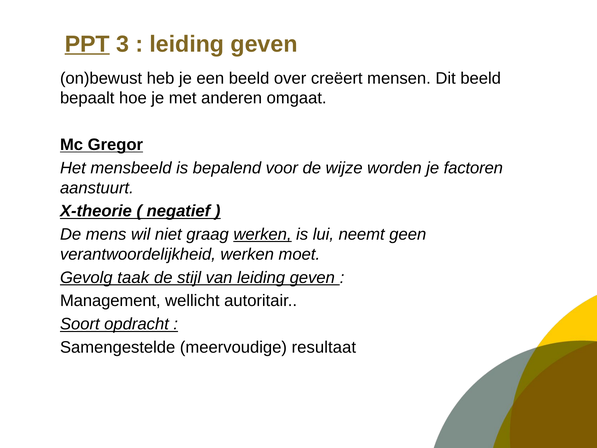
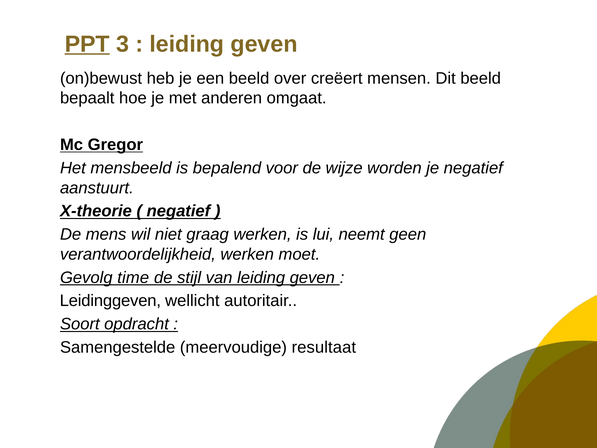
je factoren: factoren -> negatief
werken at (262, 234) underline: present -> none
taak: taak -> time
Management: Management -> Leidinggeven
